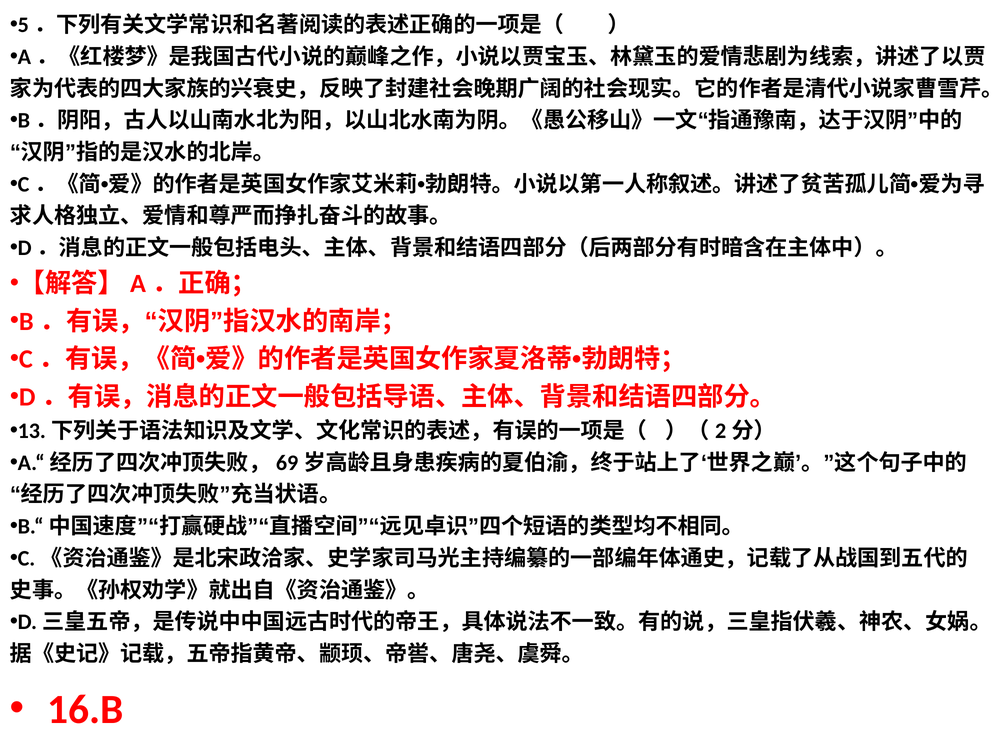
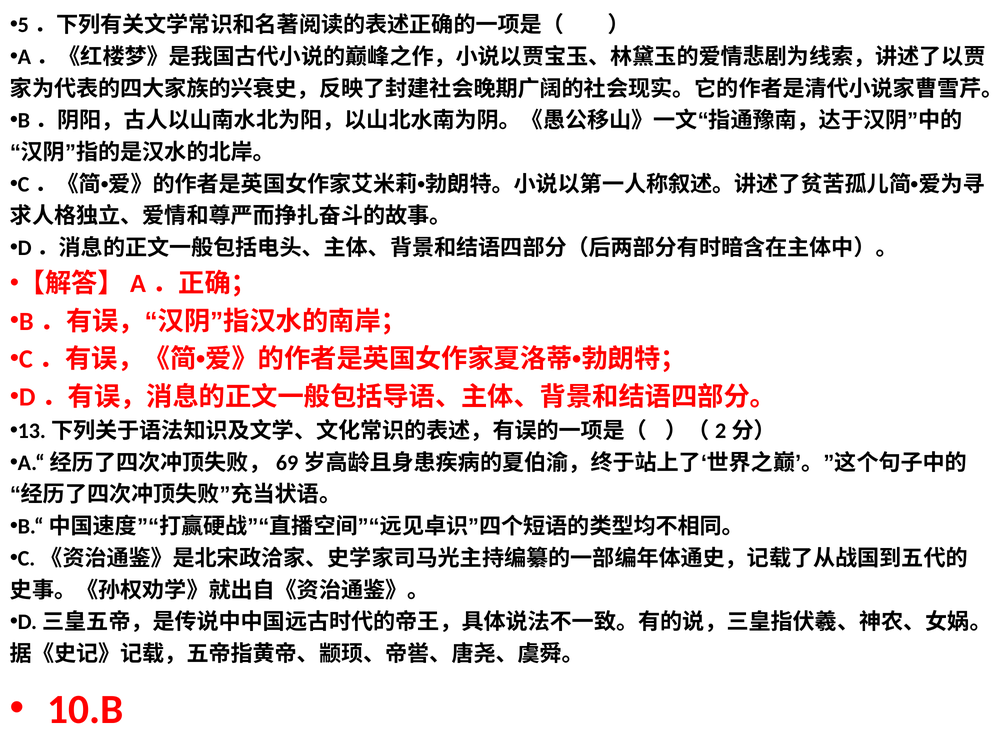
16.B: 16.B -> 10.B
